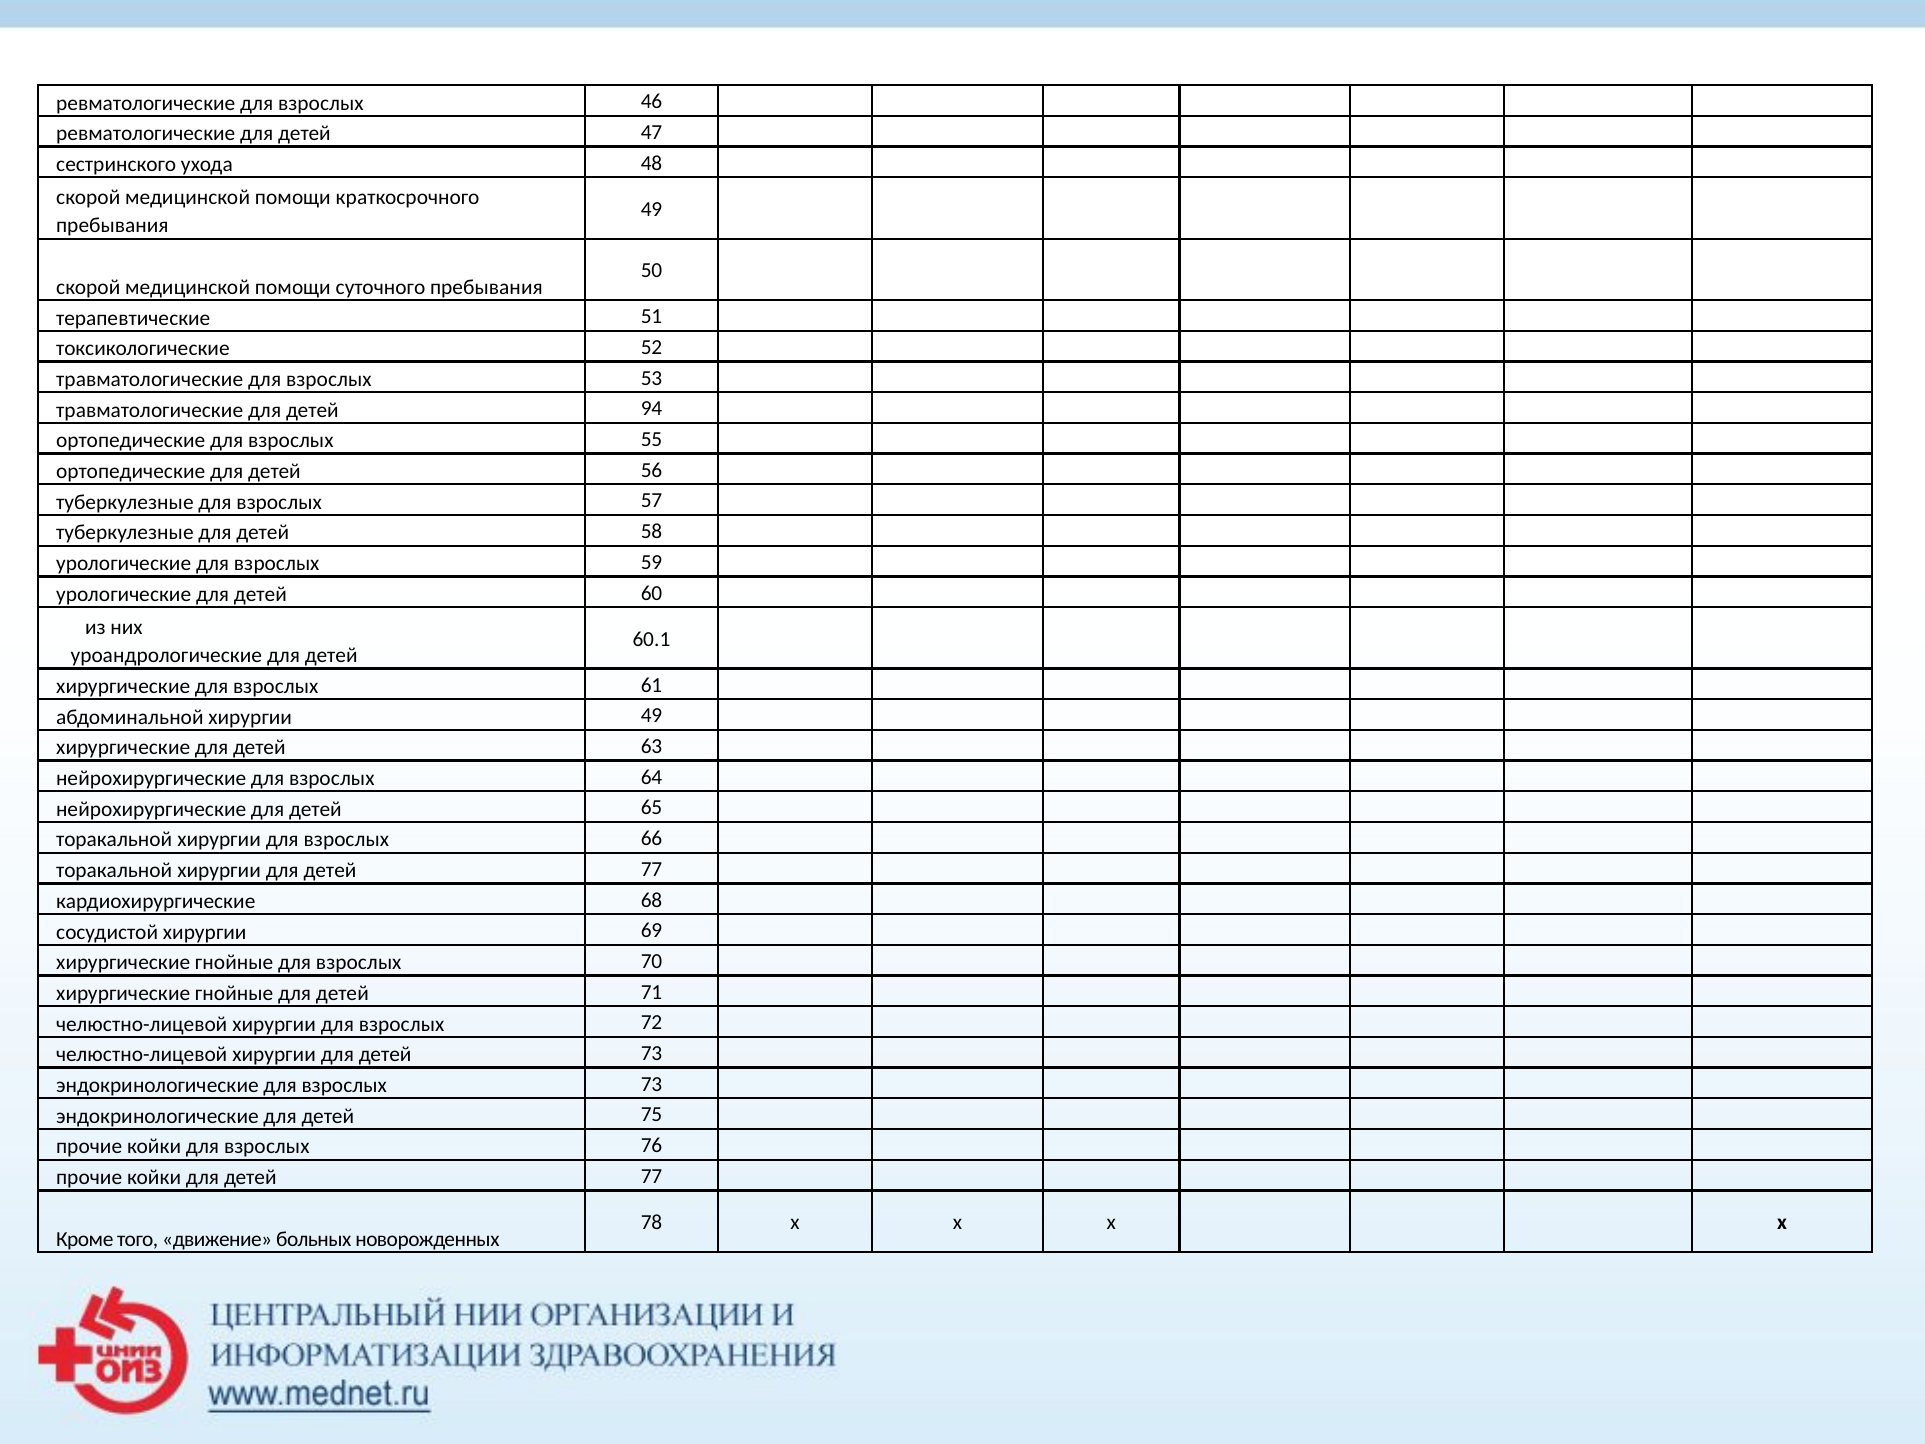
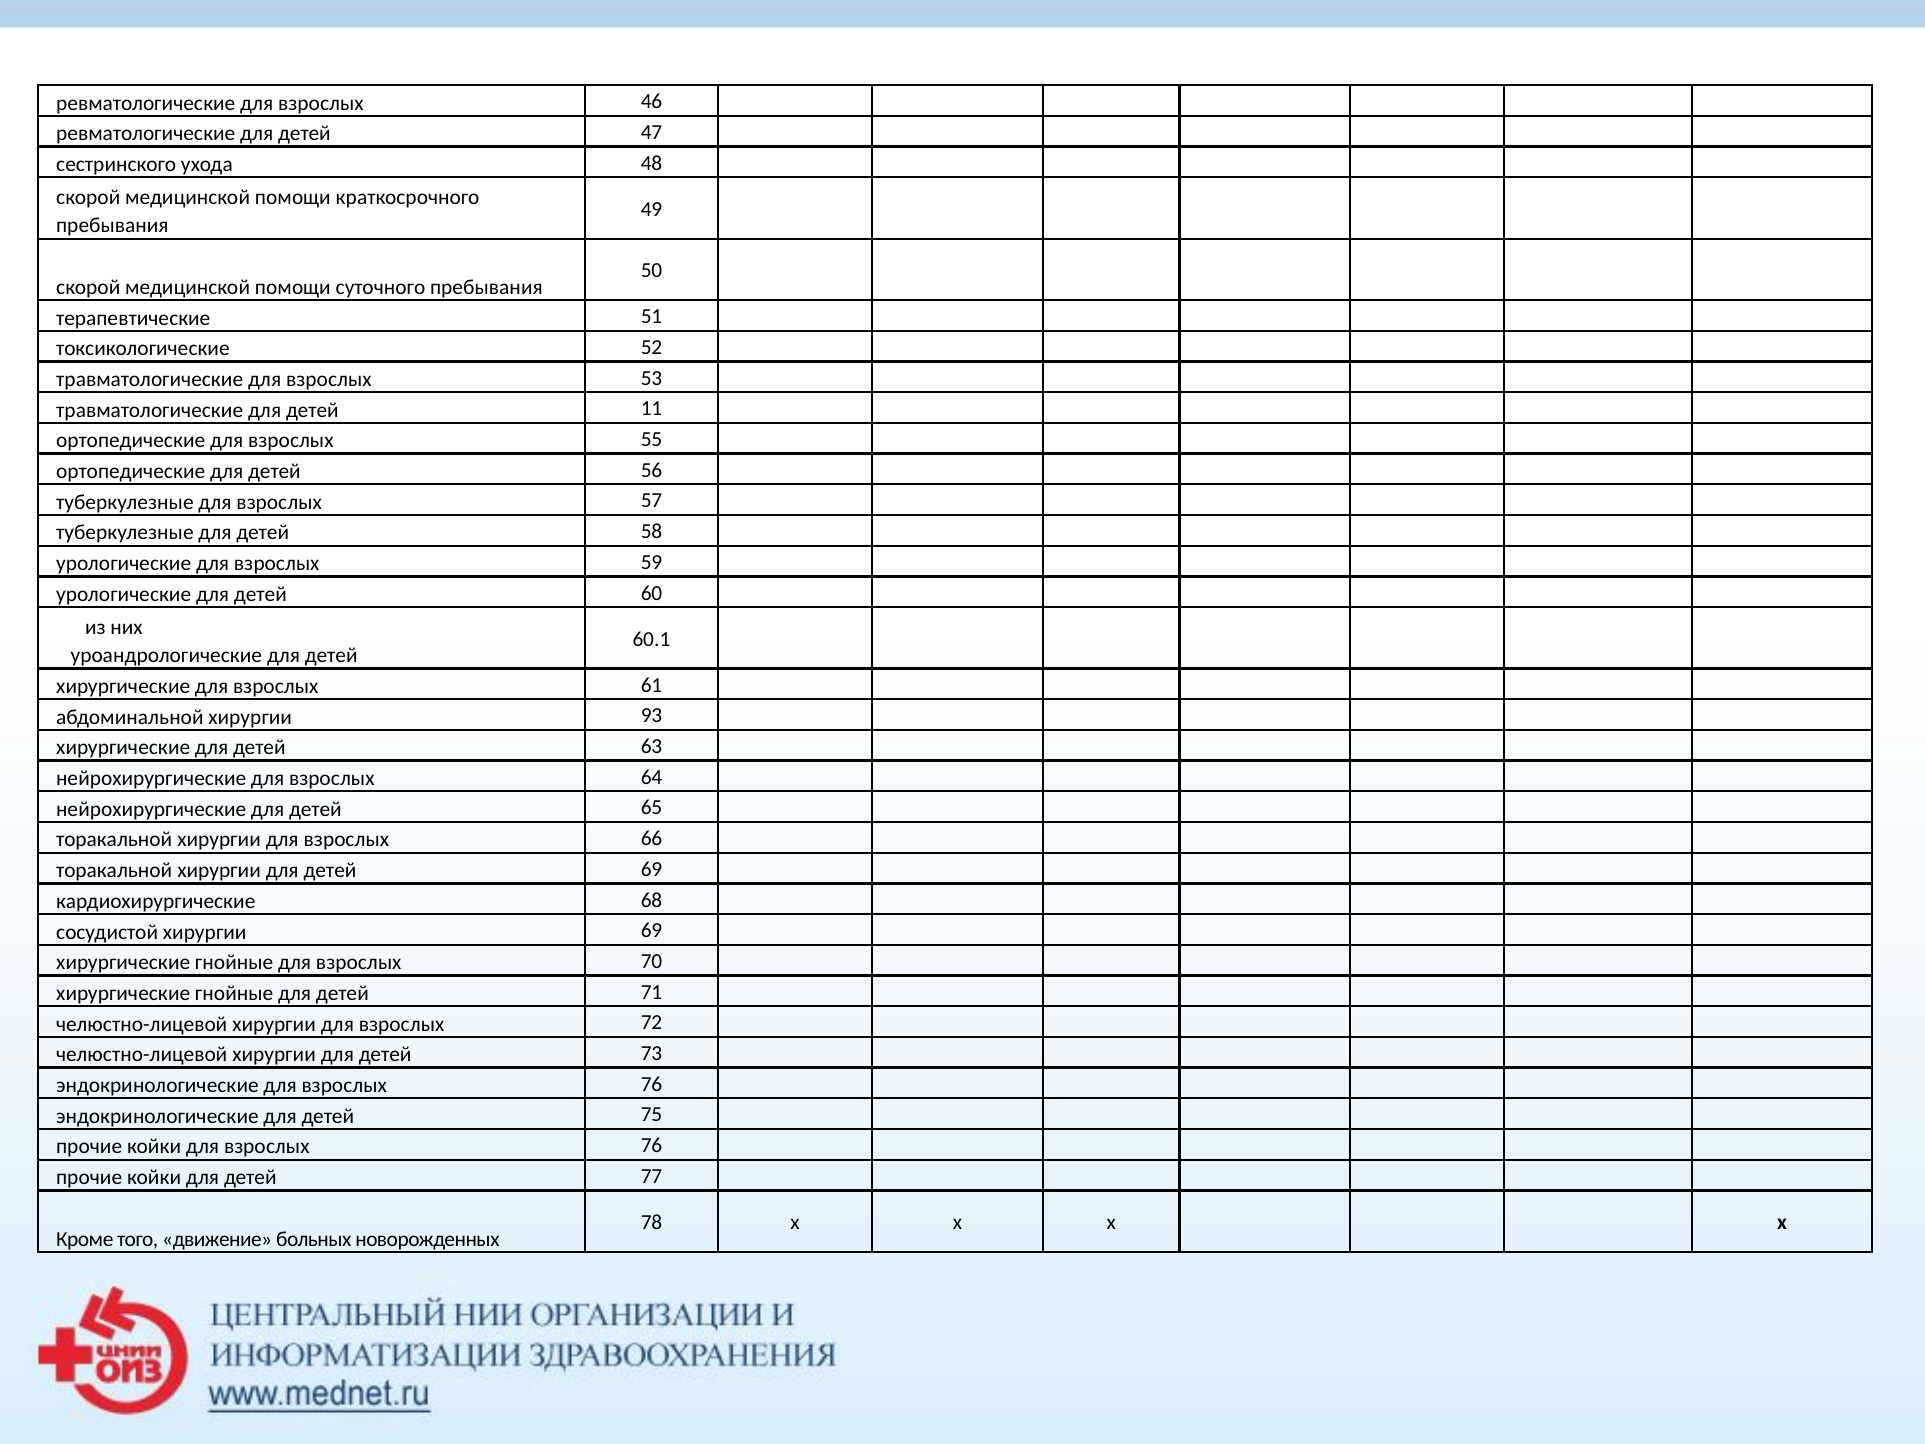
94: 94 -> 11
хирургии 49: 49 -> 93
хирургии для детей 77: 77 -> 69
эндокринологические для взрослых 73: 73 -> 76
